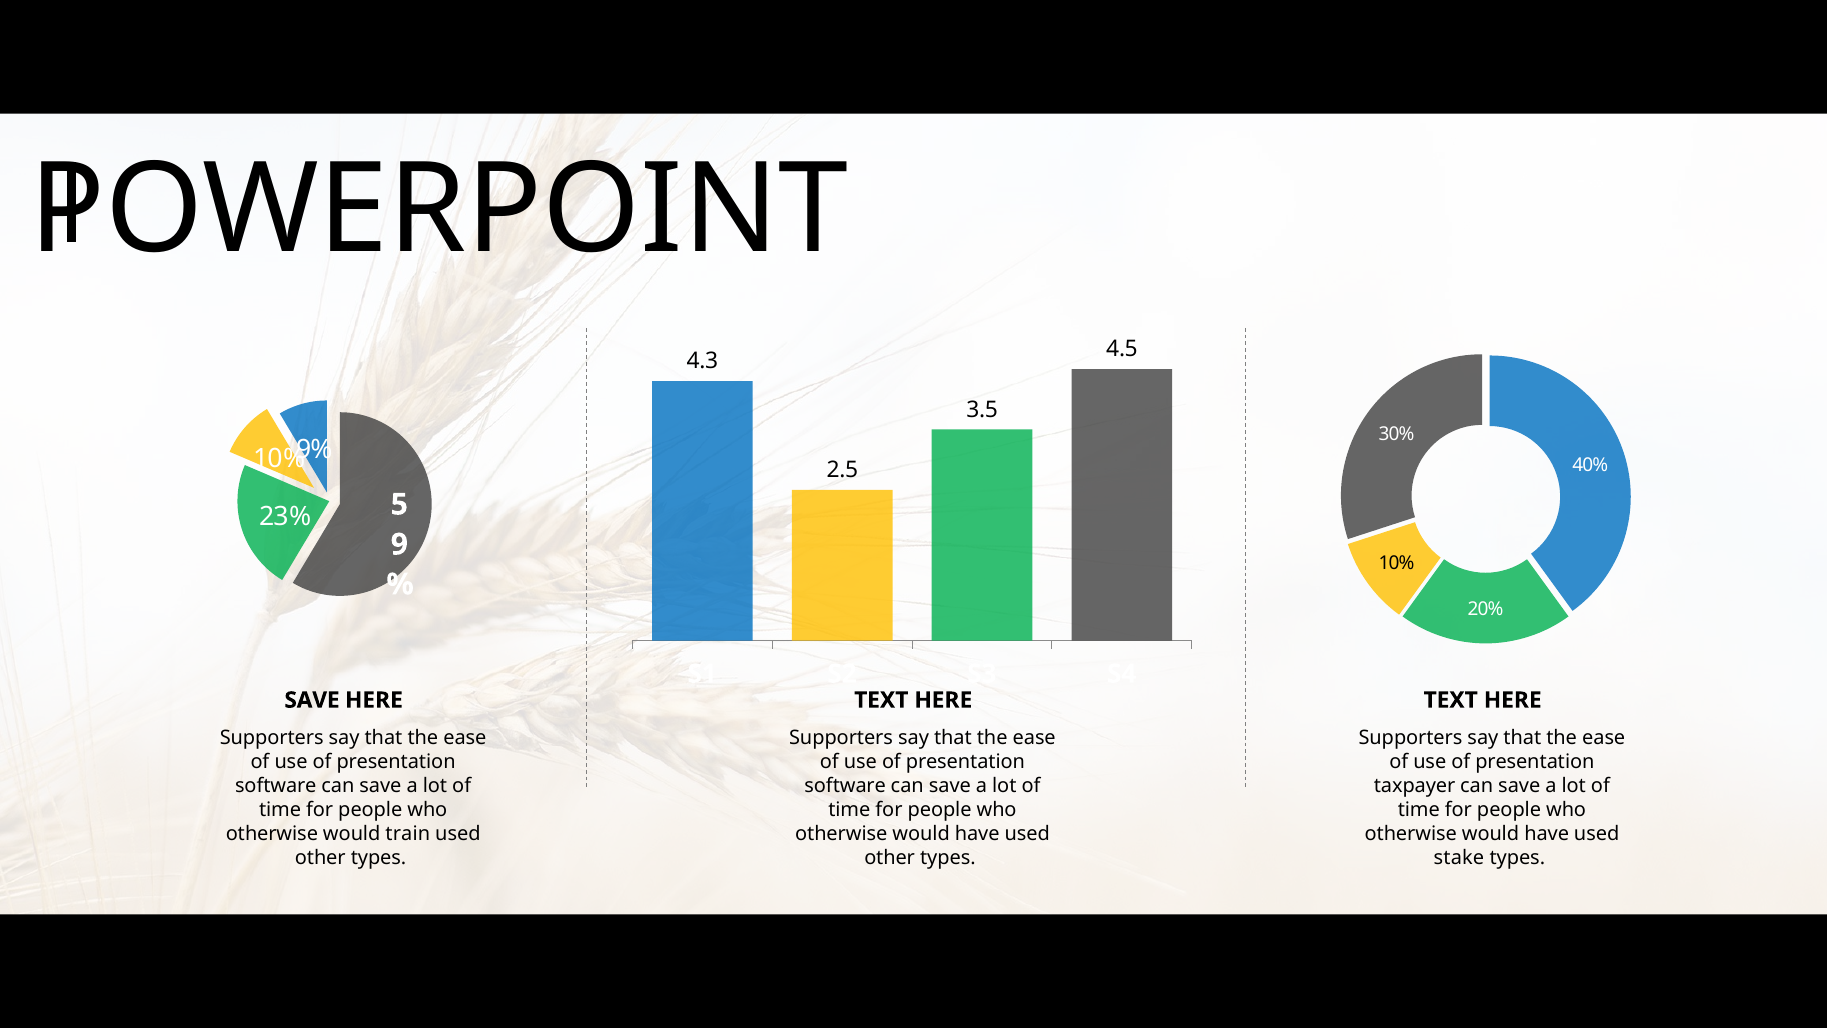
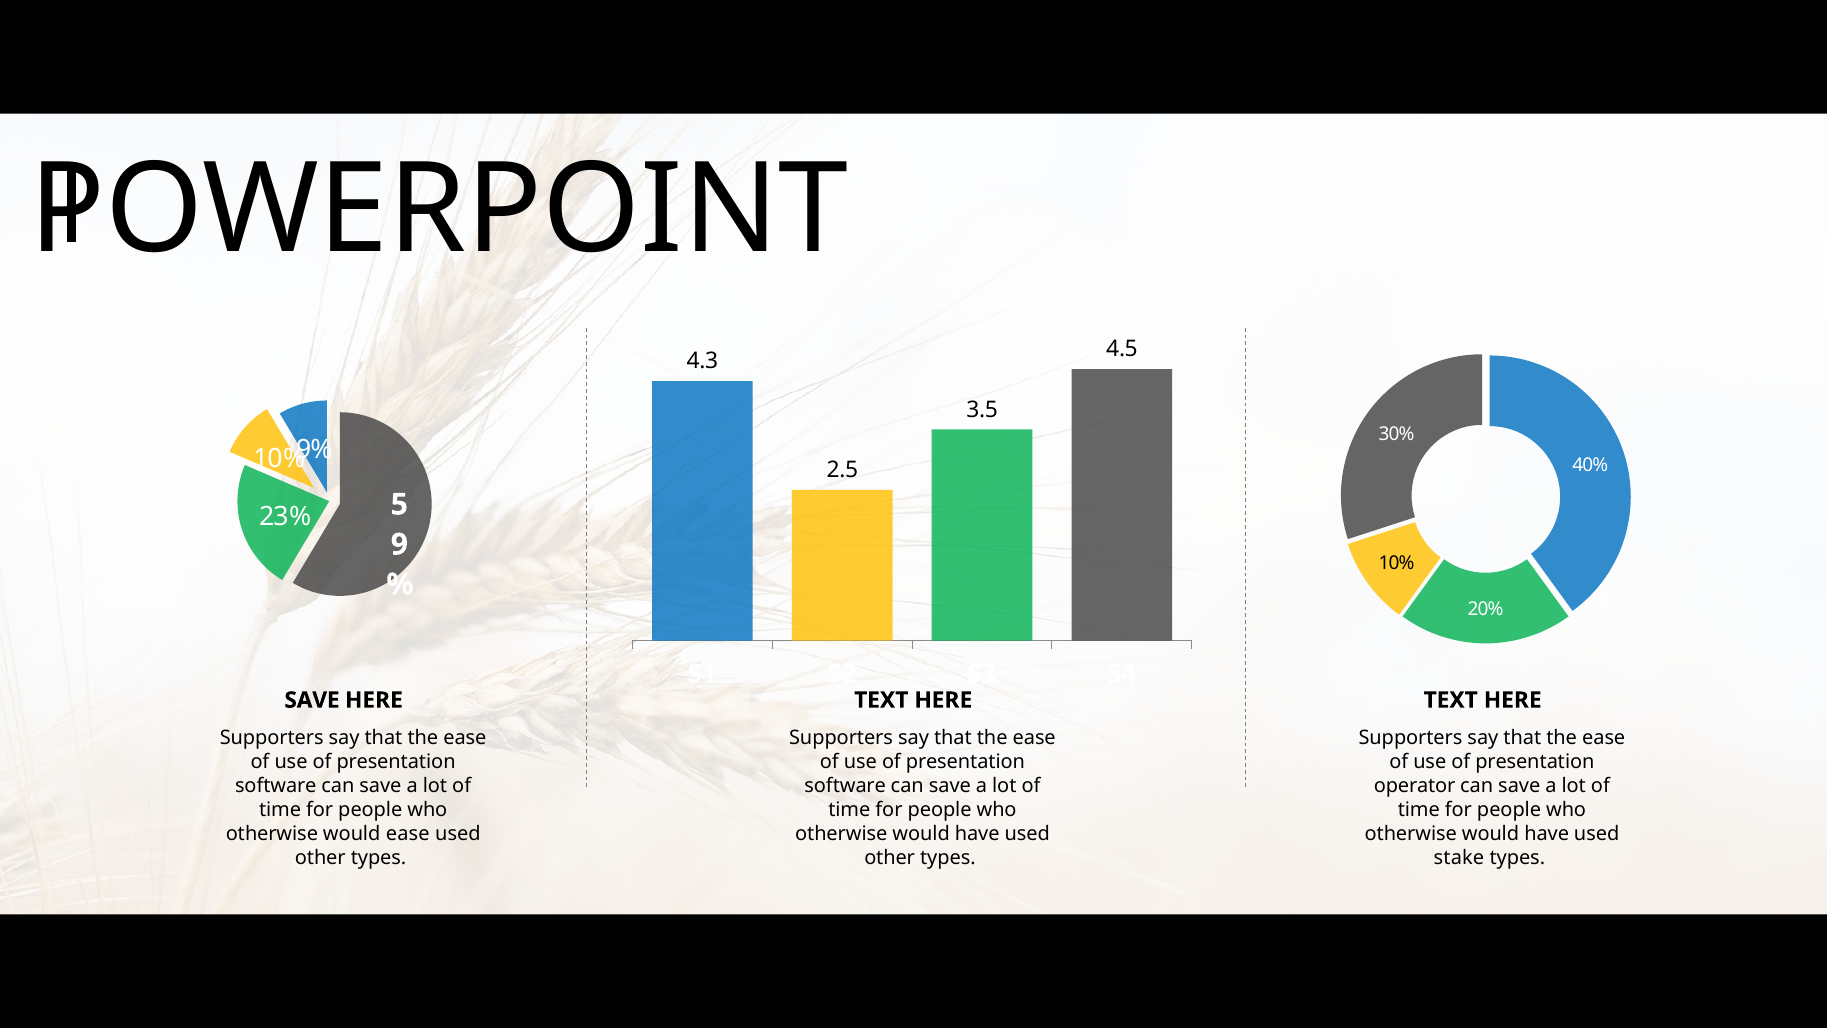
taxpayer: taxpayer -> operator
would train: train -> ease
